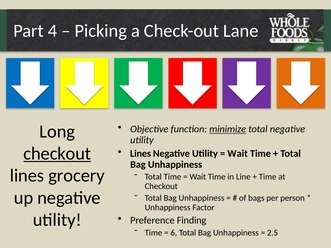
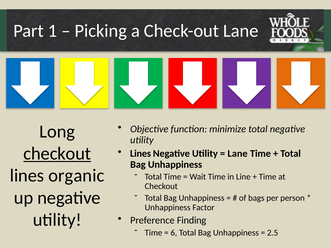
4: 4 -> 1
minimize underline: present -> none
Wait at (238, 154): Wait -> Lane
grocery: grocery -> organic
